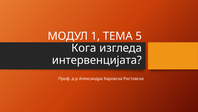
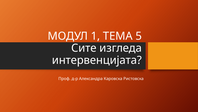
Кога: Кога -> Сите
